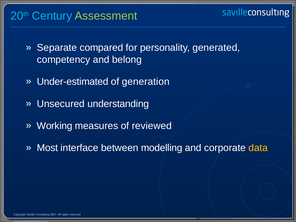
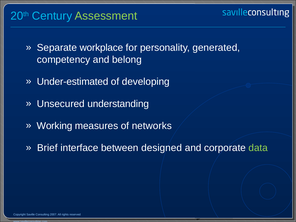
compared: compared -> workplace
generation: generation -> developing
reviewed: reviewed -> networks
Most: Most -> Brief
modelling: modelling -> designed
data colour: yellow -> light green
